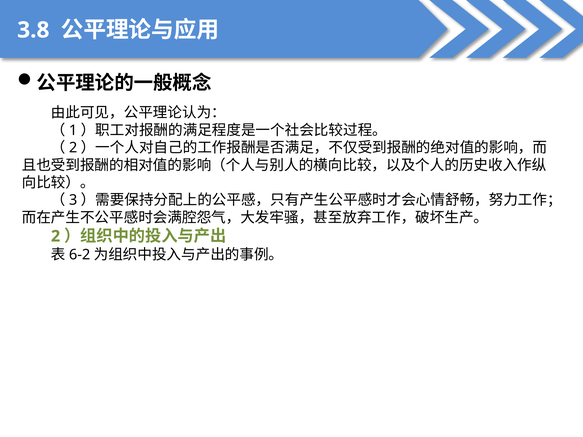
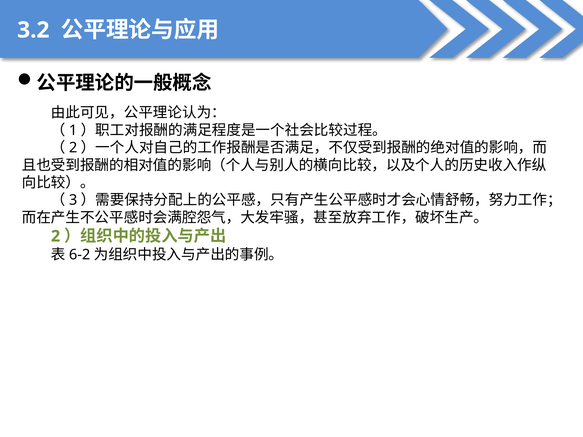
3.8: 3.8 -> 3.2
